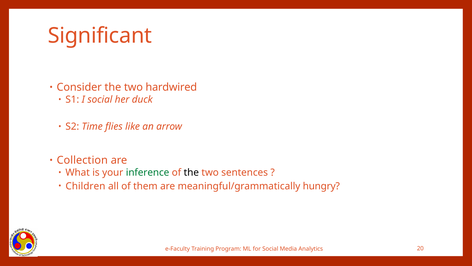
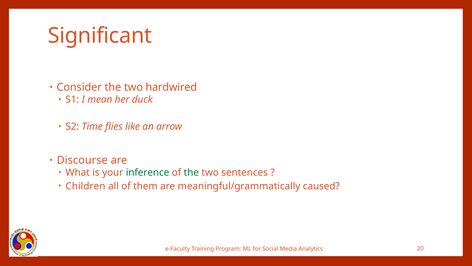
I social: social -> mean
Collection: Collection -> Discourse
the at (191, 172) colour: black -> green
hungry: hungry -> caused
